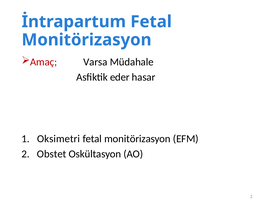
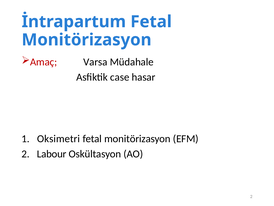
eder: eder -> case
Obstet: Obstet -> Labour
